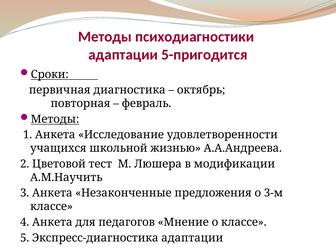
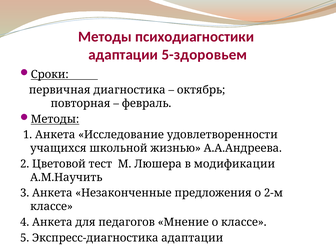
5-пригодится: 5-пригодится -> 5-здоровьем
3-м: 3-м -> 2-м
